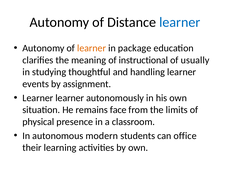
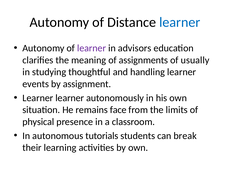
learner at (92, 48) colour: orange -> purple
package: package -> advisors
instructional: instructional -> assignments
modern: modern -> tutorials
office: office -> break
